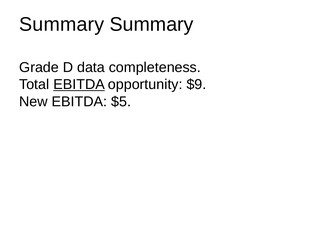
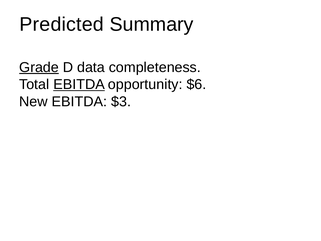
Summary at (62, 24): Summary -> Predicted
Grade underline: none -> present
$9: $9 -> $6
$5: $5 -> $3
